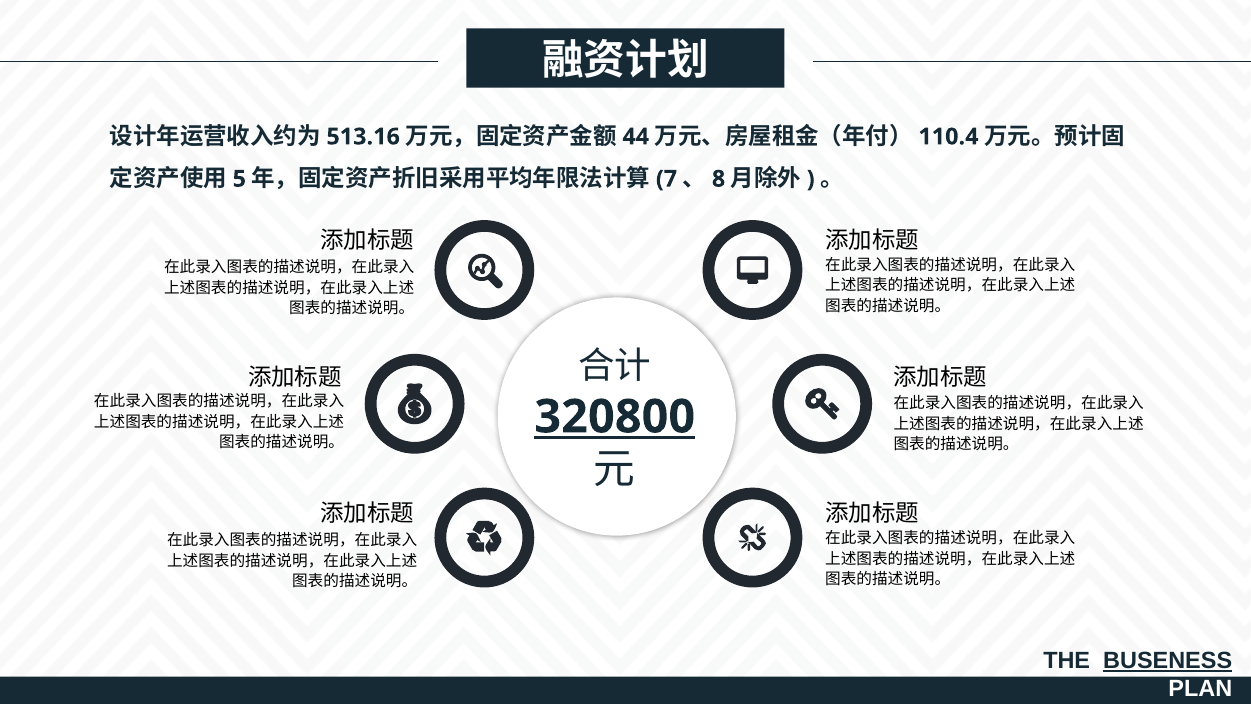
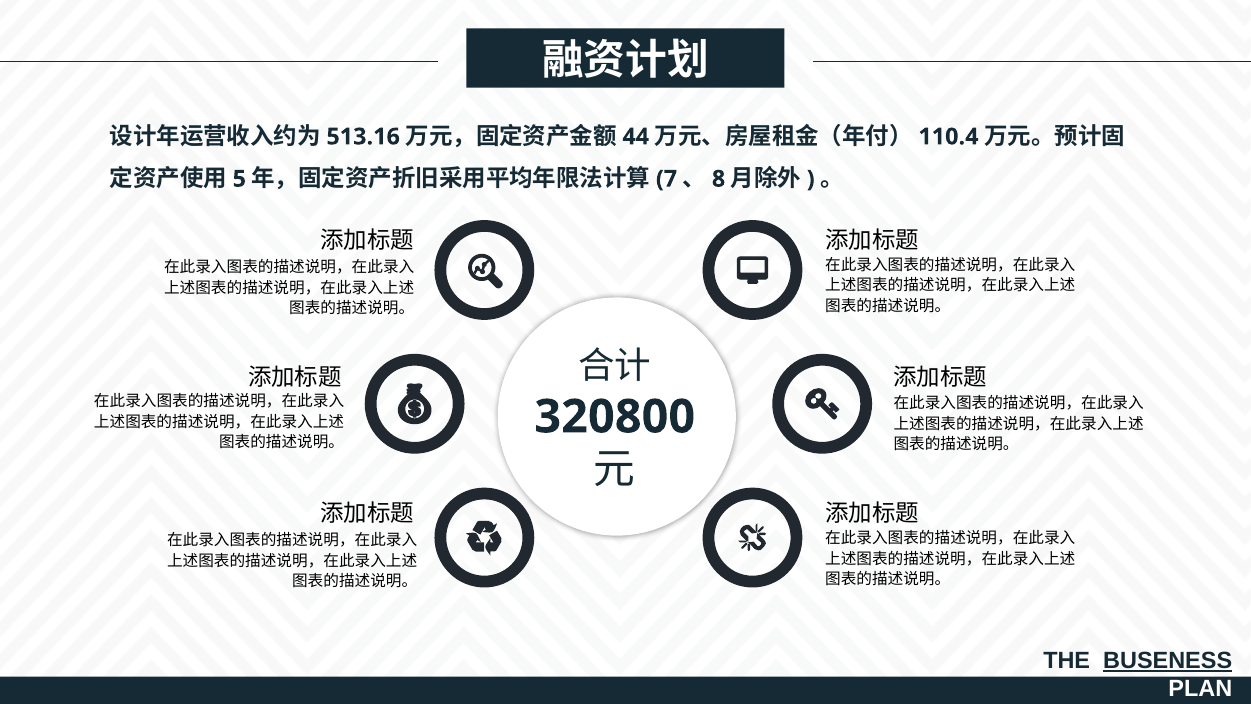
320800 underline: present -> none
